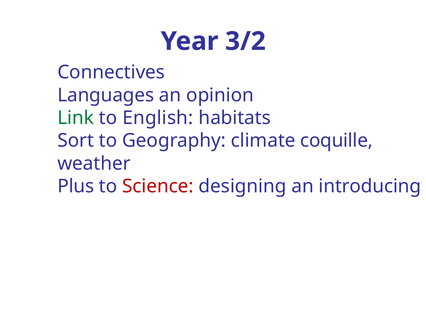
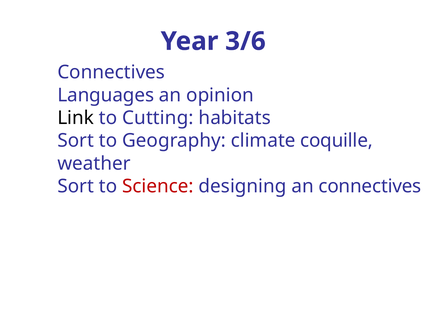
3/2: 3/2 -> 3/6
Link colour: green -> black
English: English -> Cutting
Plus at (76, 186): Plus -> Sort
an introducing: introducing -> connectives
